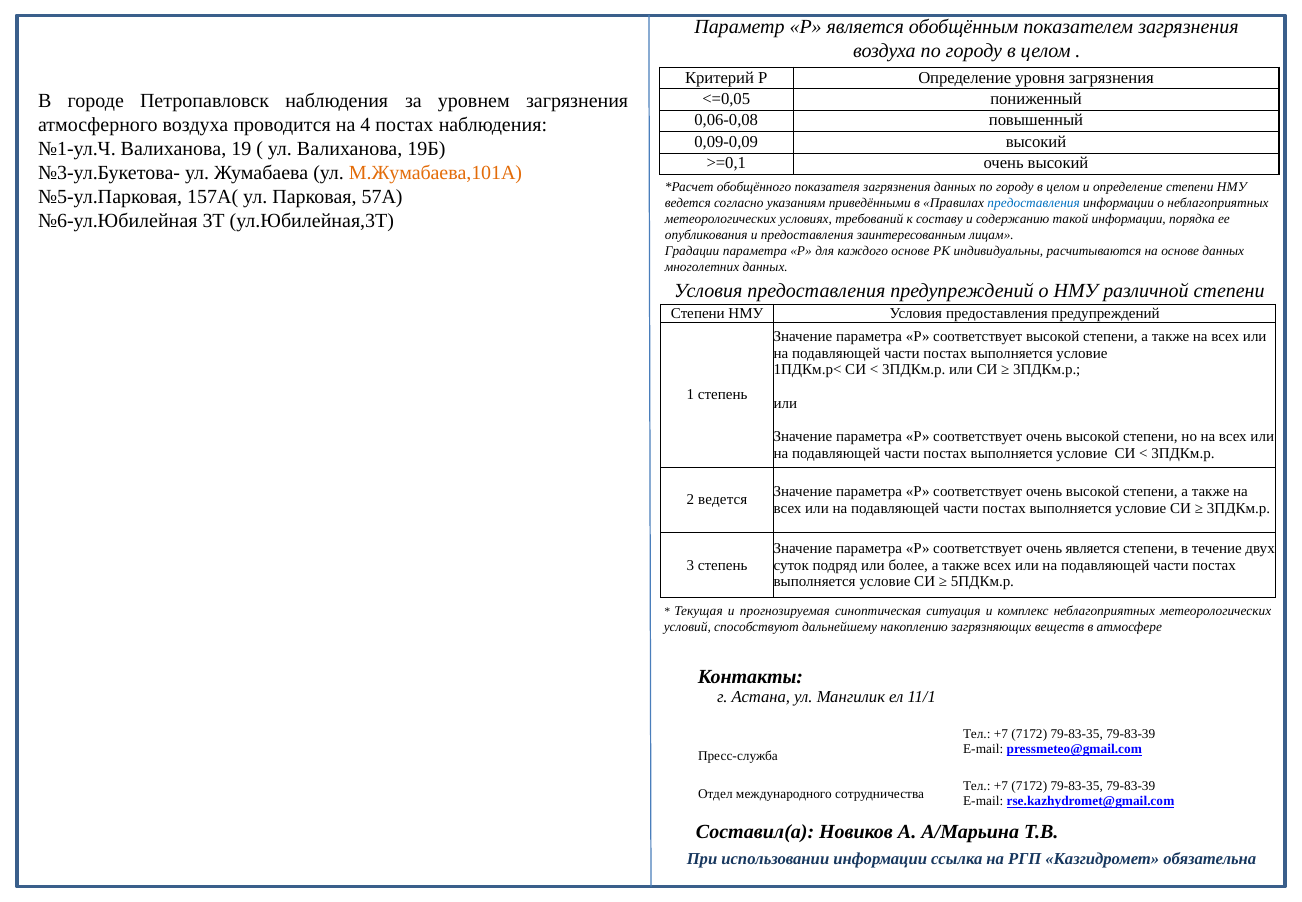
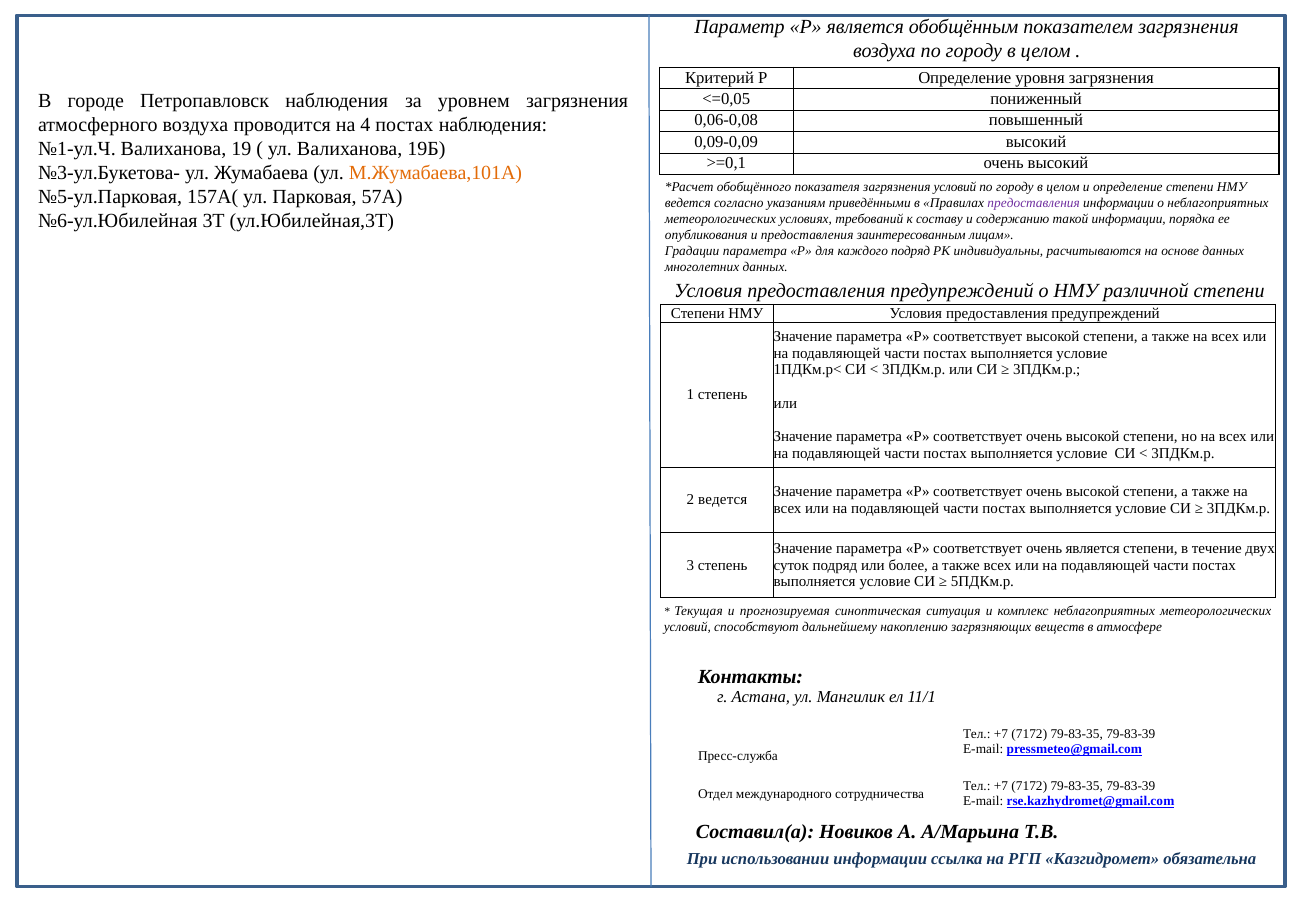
загрязнения данных: данных -> условий
предоставления at (1034, 203) colour: blue -> purple
каждого основе: основе -> подряд
